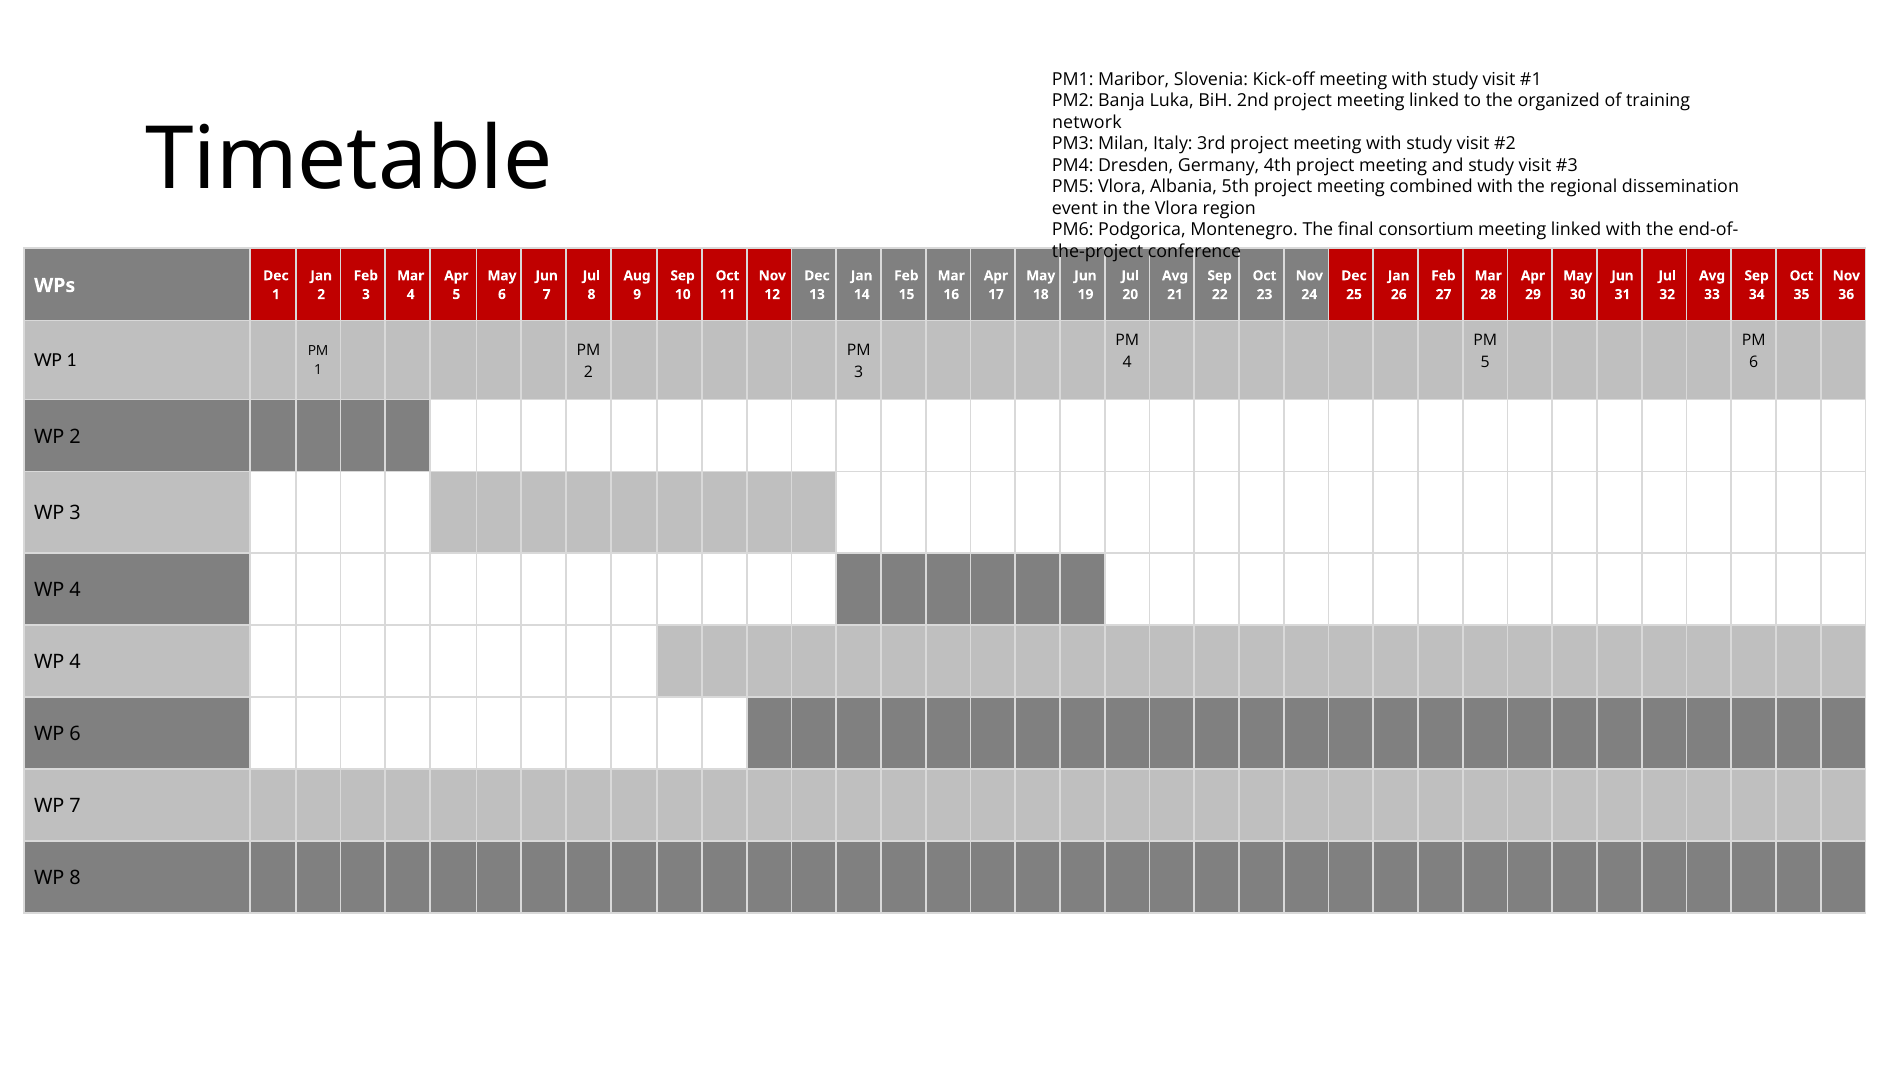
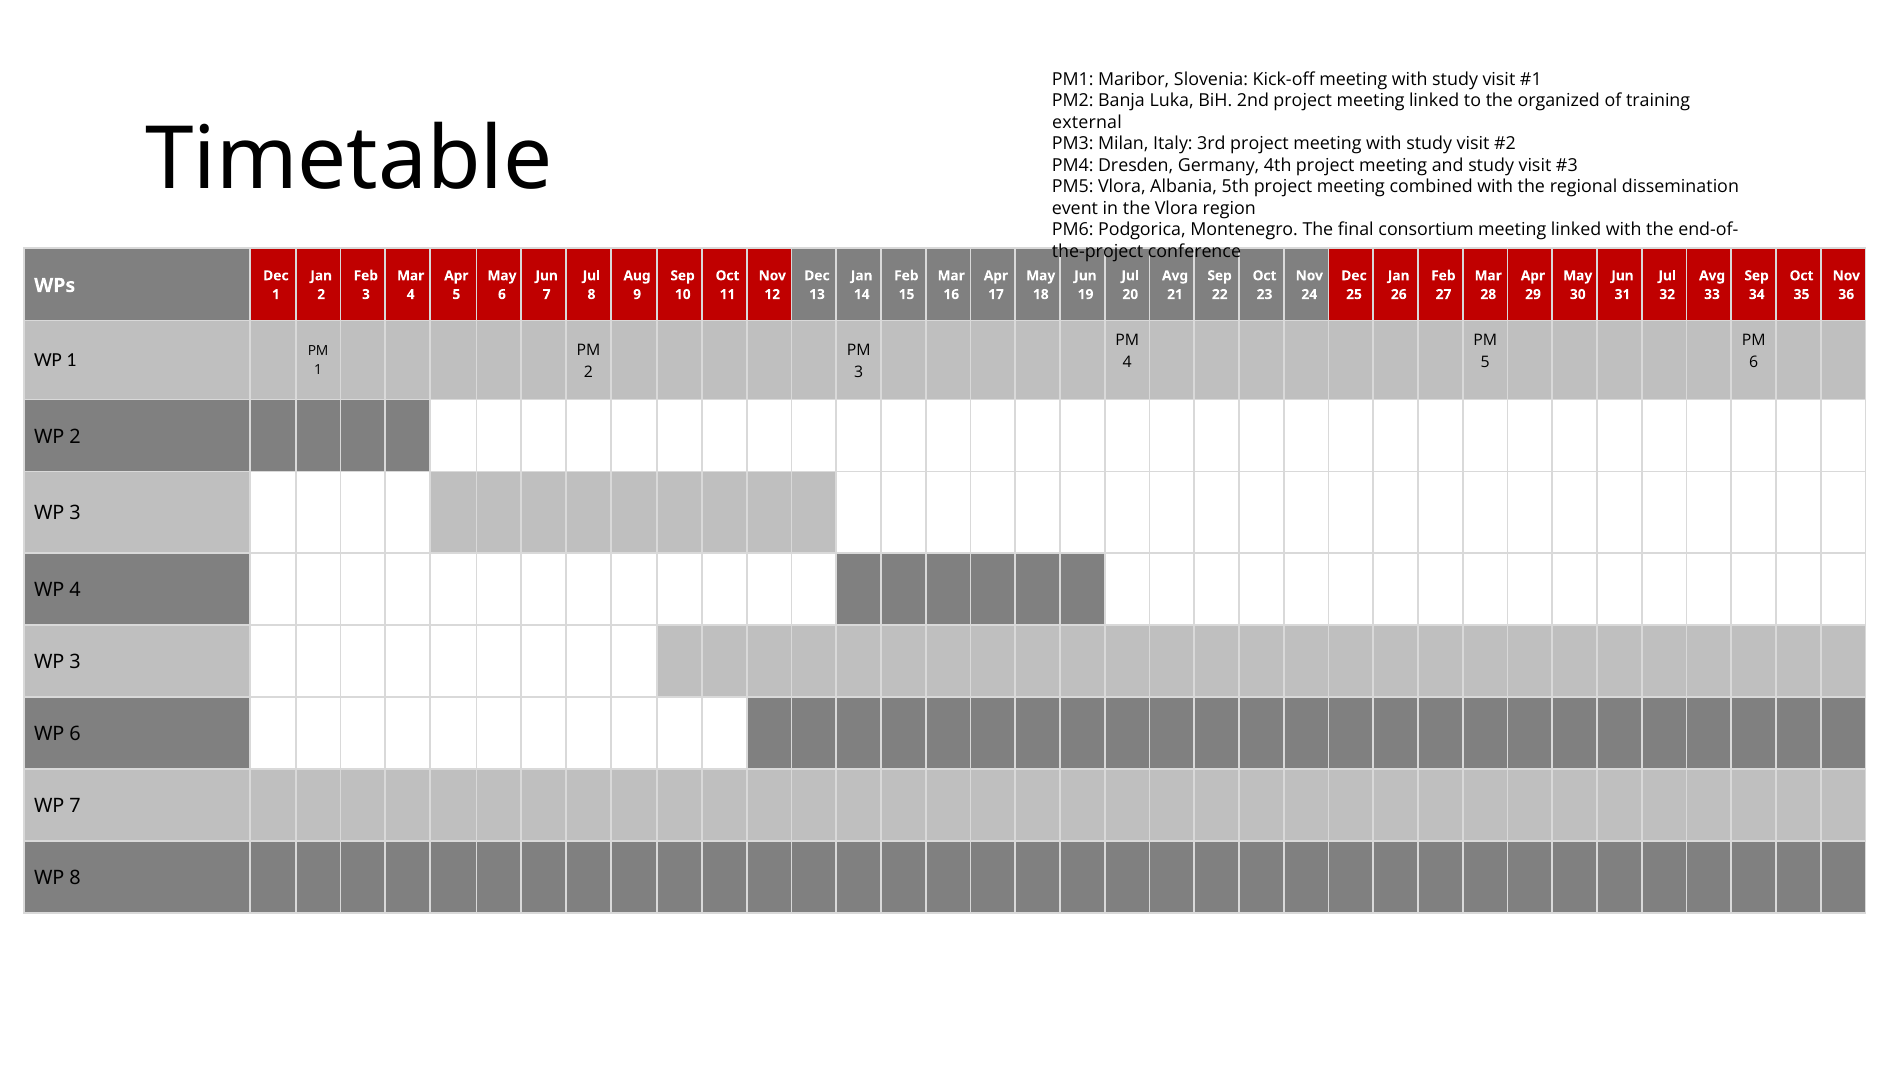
network: network -> external
4 at (75, 662): 4 -> 3
